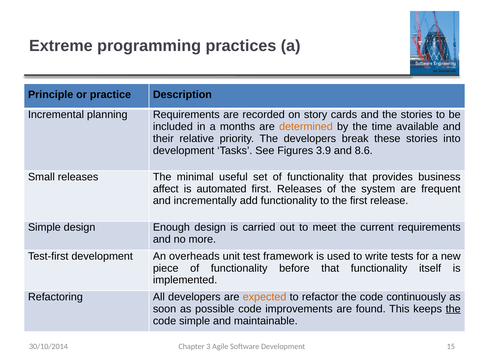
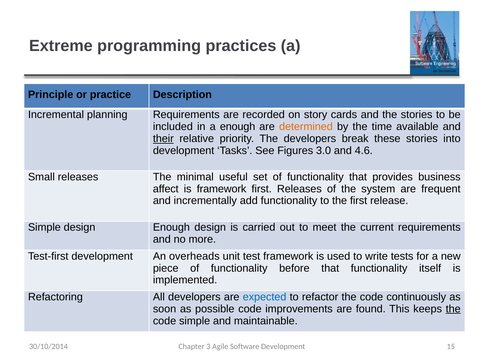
a months: months -> enough
their underline: none -> present
3.9: 3.9 -> 3.0
8.6: 8.6 -> 4.6
is automated: automated -> framework
expected colour: orange -> blue
